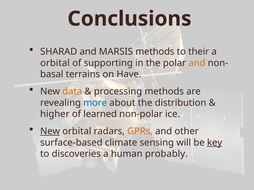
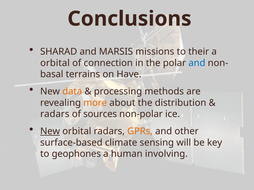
MARSIS methods: methods -> missions
supporting: supporting -> connection
and at (197, 63) colour: orange -> blue
more colour: blue -> orange
higher at (55, 114): higher -> radars
learned: learned -> sources
key underline: present -> none
discoveries: discoveries -> geophones
probably: probably -> involving
